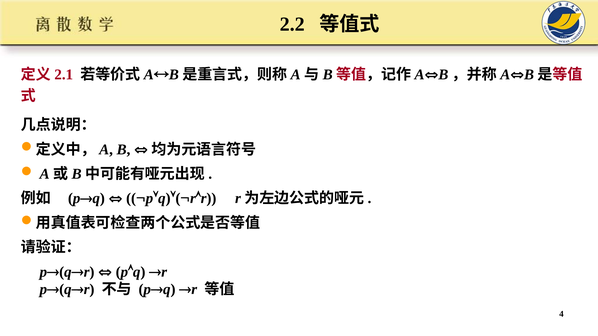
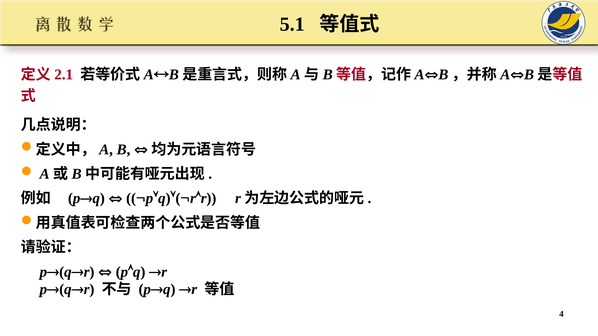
2.2: 2.2 -> 5.1
